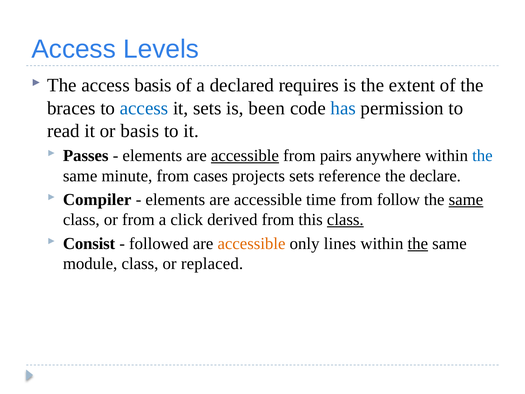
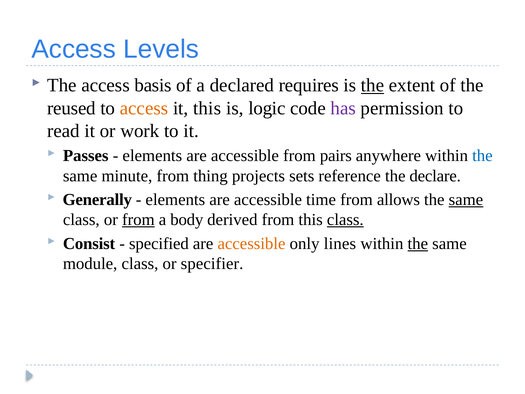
the at (373, 85) underline: none -> present
braces: braces -> reused
access at (144, 108) colour: blue -> orange
it sets: sets -> this
been: been -> logic
has colour: blue -> purple
or basis: basis -> work
accessible at (245, 156) underline: present -> none
cases: cases -> thing
Compiler: Compiler -> Generally
follow: follow -> allows
from at (138, 220) underline: none -> present
click: click -> body
followed: followed -> specified
replaced: replaced -> specifier
